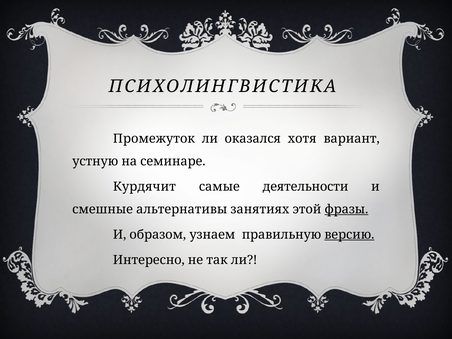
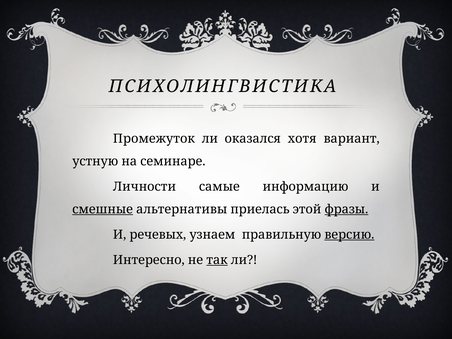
Курдячит: Курдячит -> Личности
деятельности: деятельности -> информацию
смешные underline: none -> present
занятиях: занятиях -> приелась
образом: образом -> речевых
так underline: none -> present
